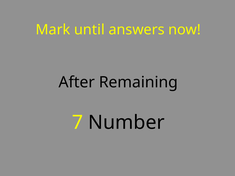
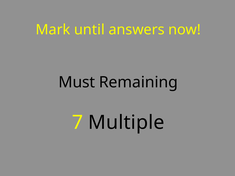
After: After -> Must
Number: Number -> Multiple
